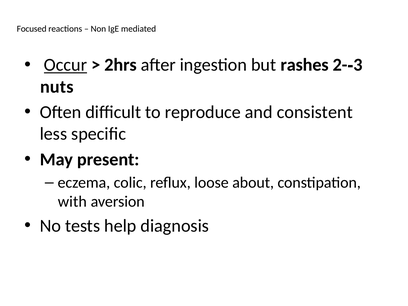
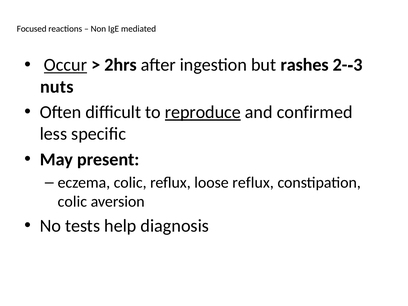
reproduce underline: none -> present
consistent: consistent -> confirmed
loose about: about -> reflux
with at (72, 202): with -> colic
